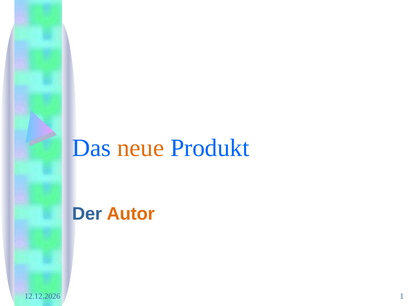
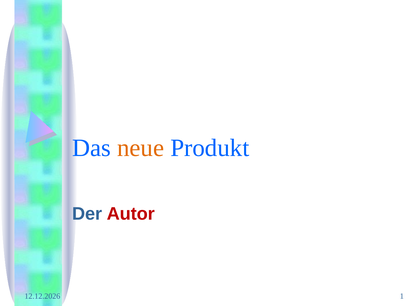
Autor colour: orange -> red
